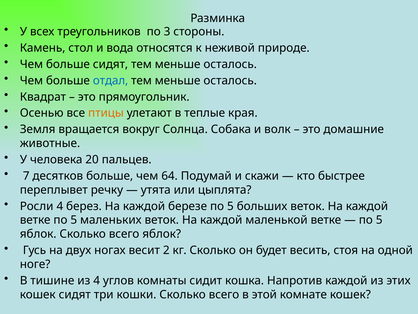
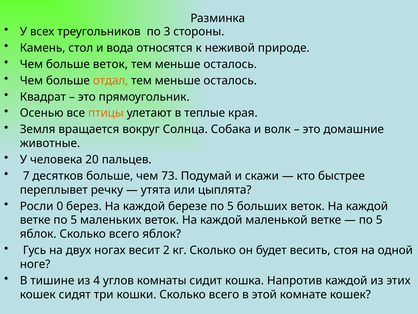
больше сидят: сидят -> веток
отдал colour: blue -> orange
64: 64 -> 73
Росли 4: 4 -> 0
